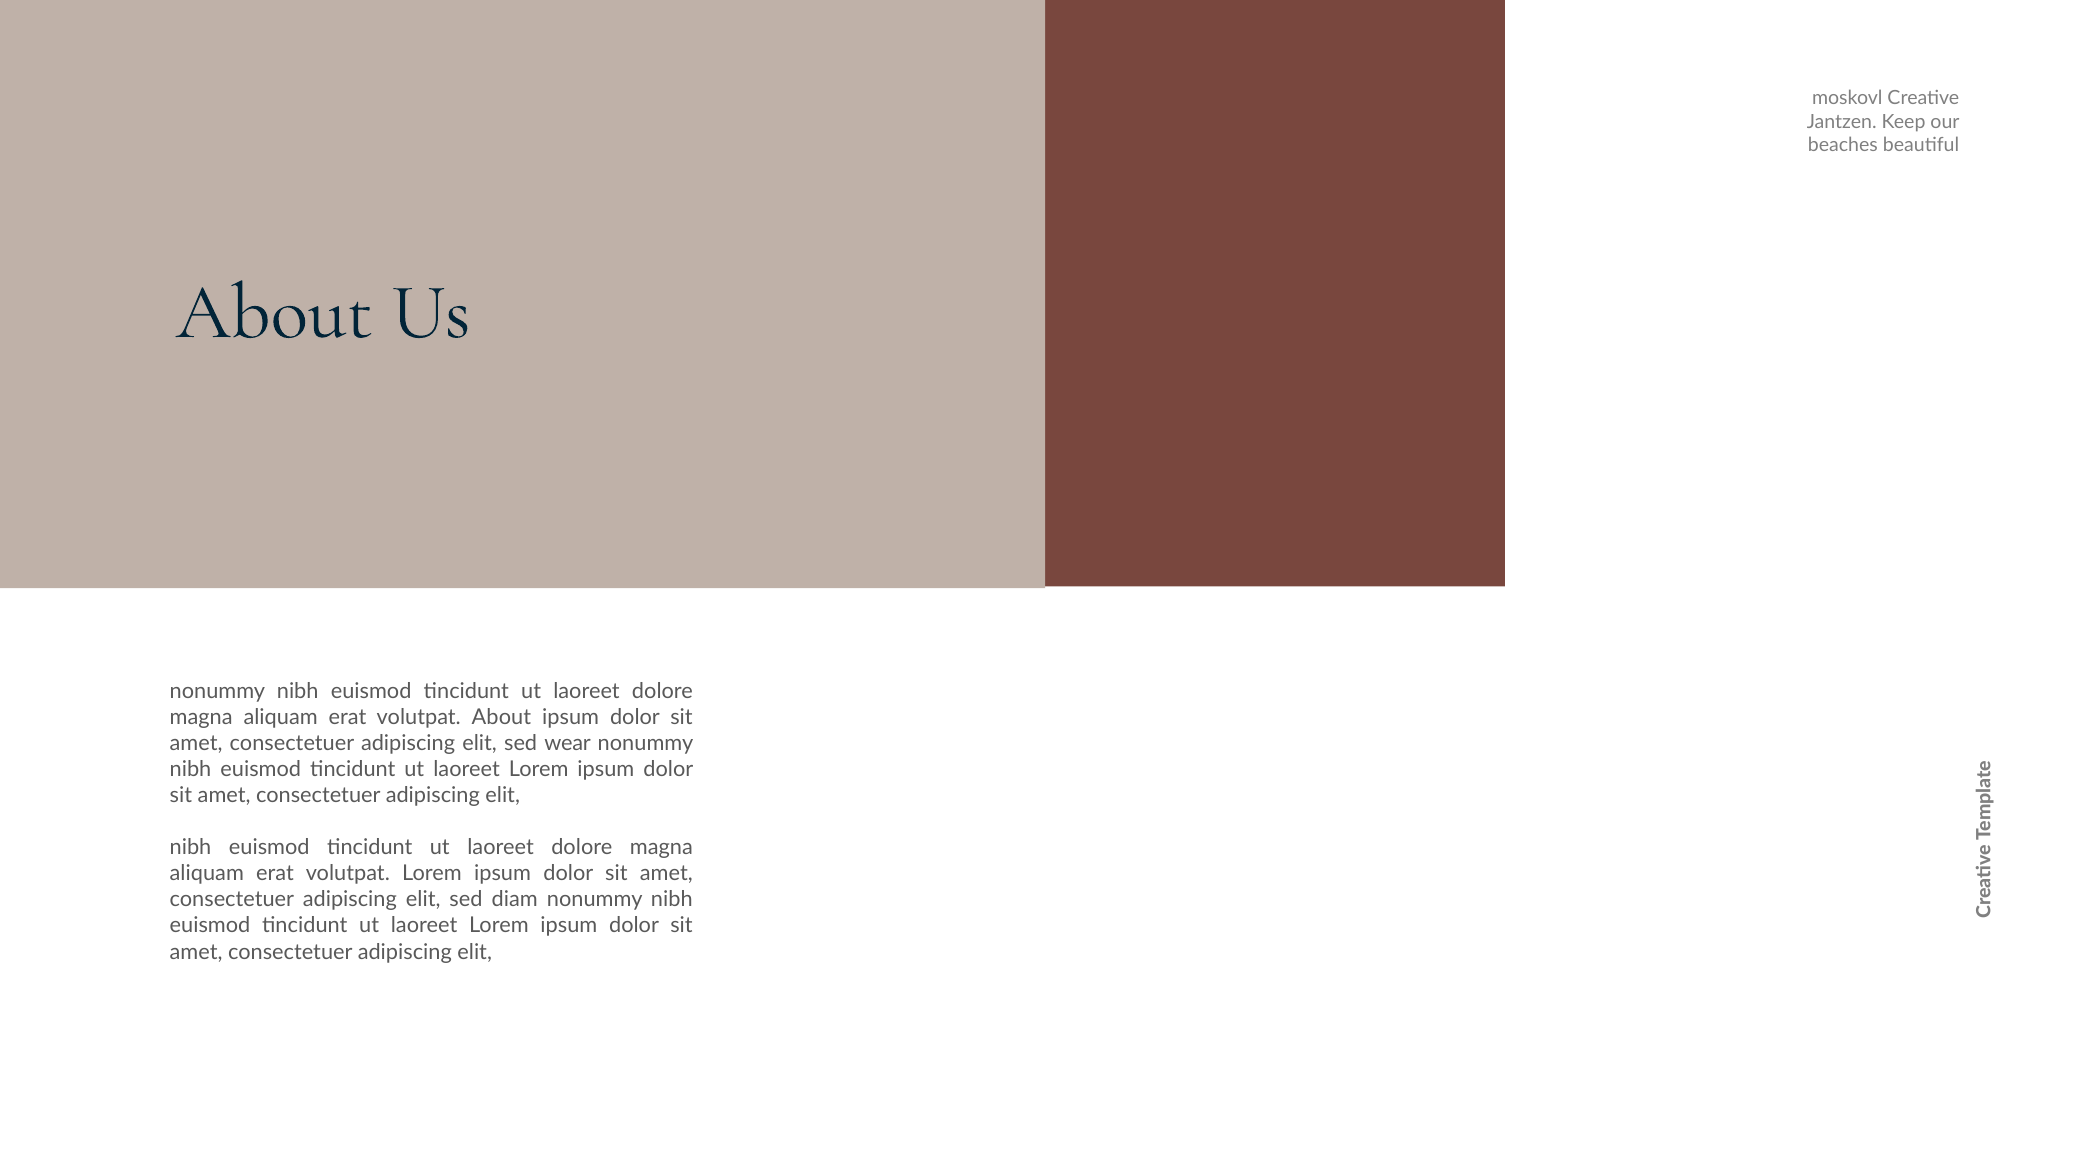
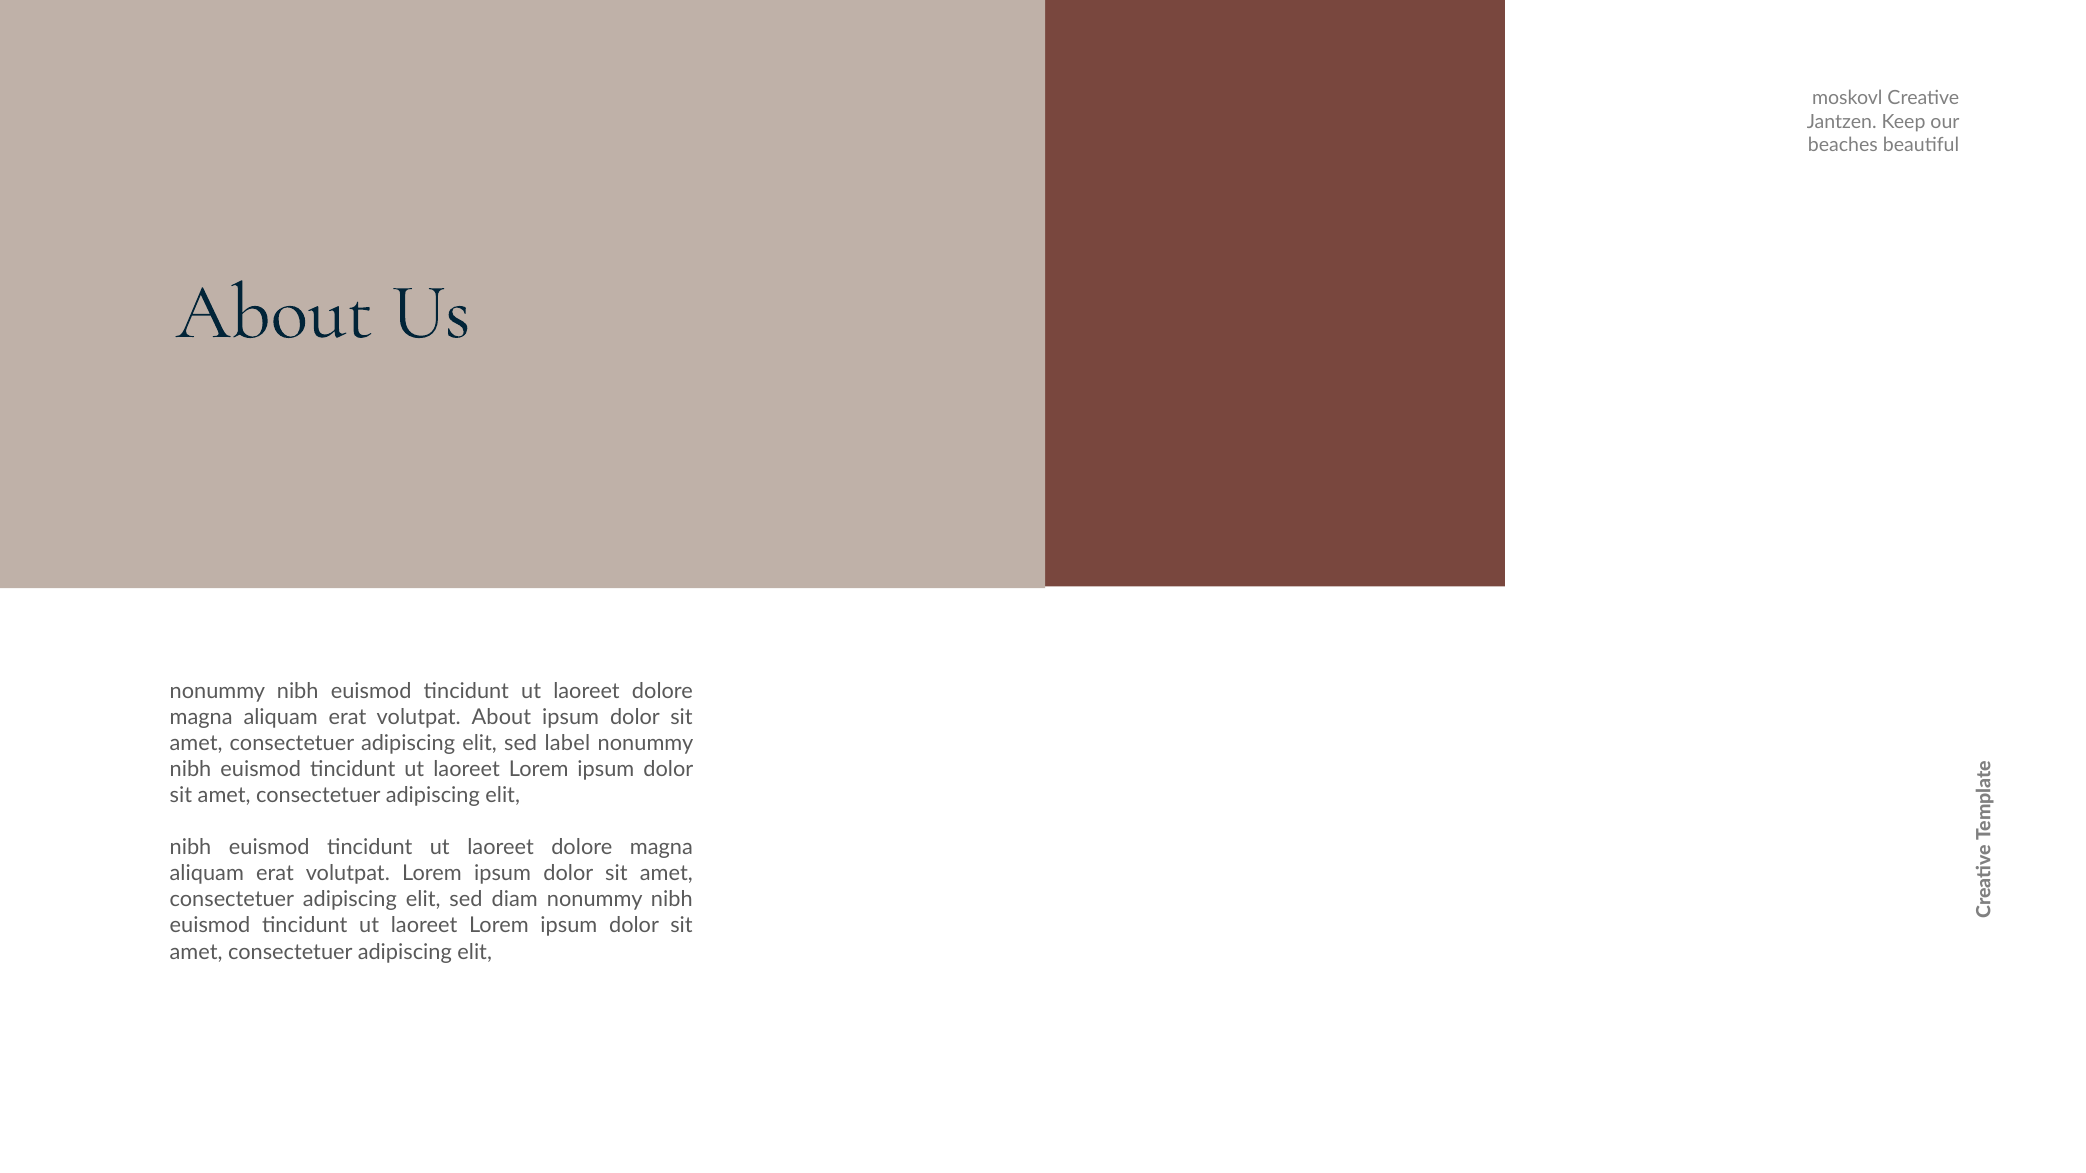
wear: wear -> label
